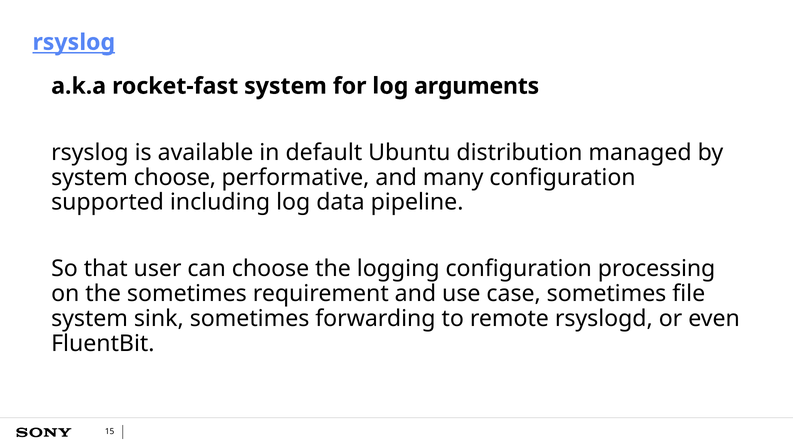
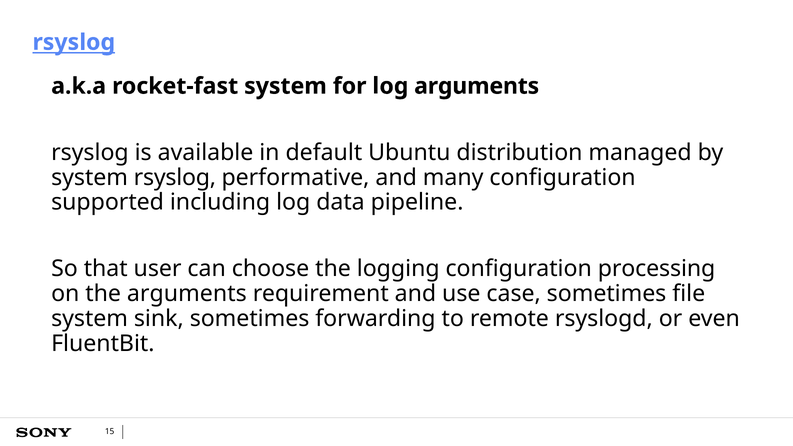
system choose: choose -> rsyslog
the sometimes: sometimes -> arguments
